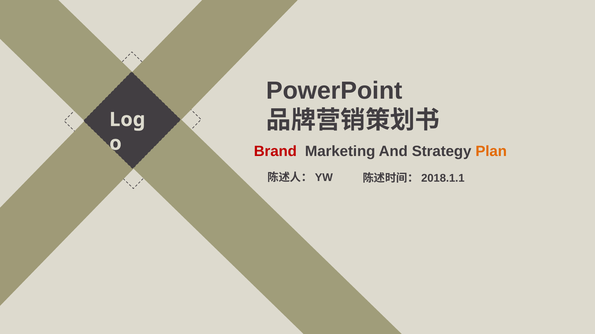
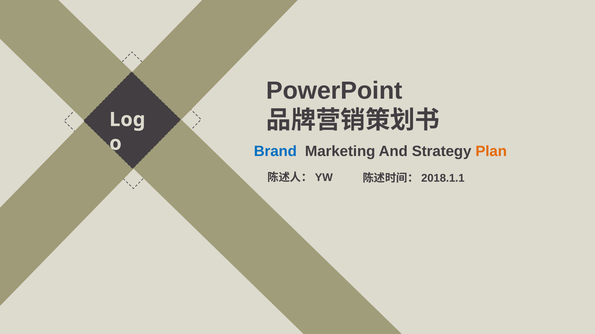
Brand colour: red -> blue
